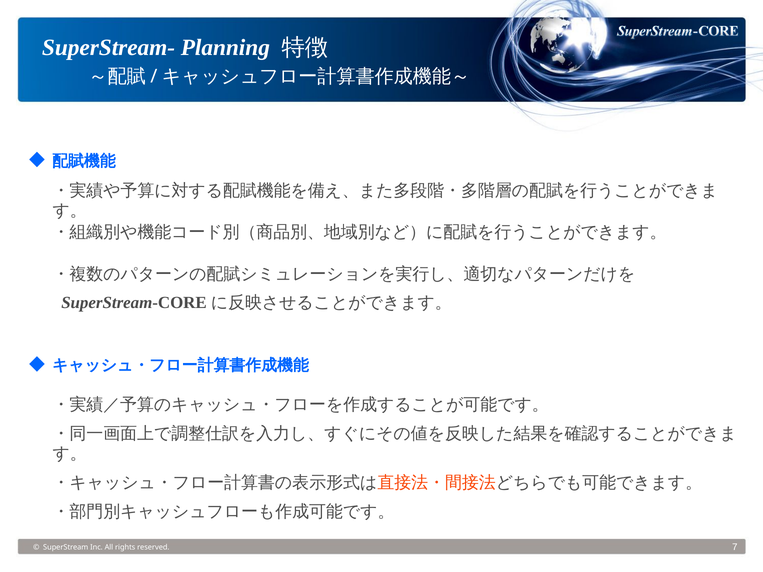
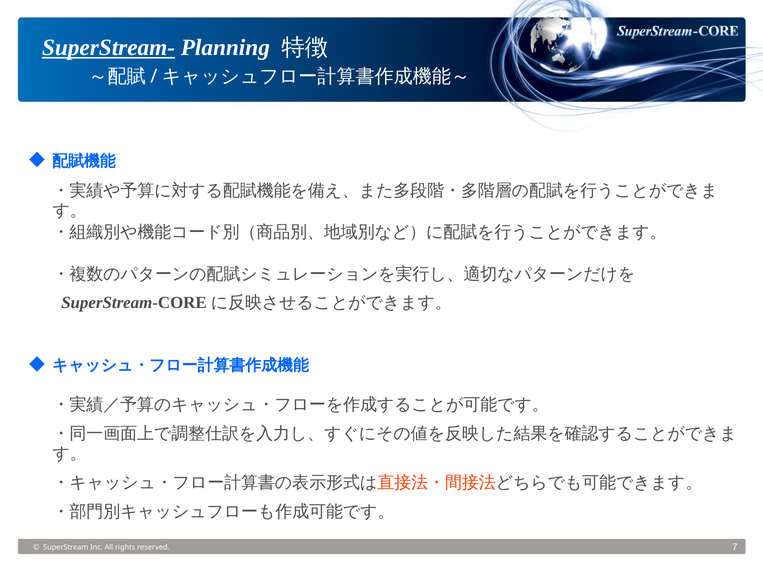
SuperStream- underline: none -> present
